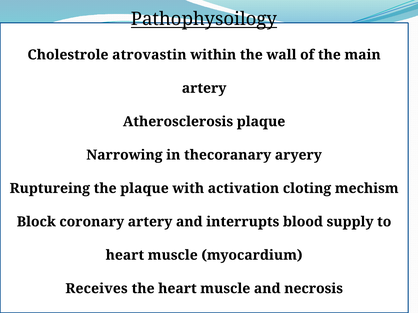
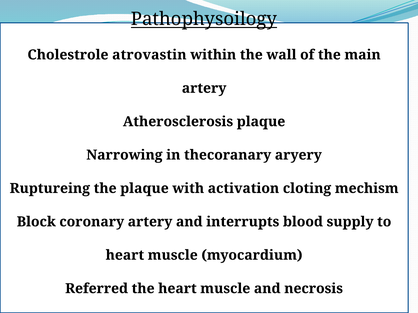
Receives: Receives -> Referred
